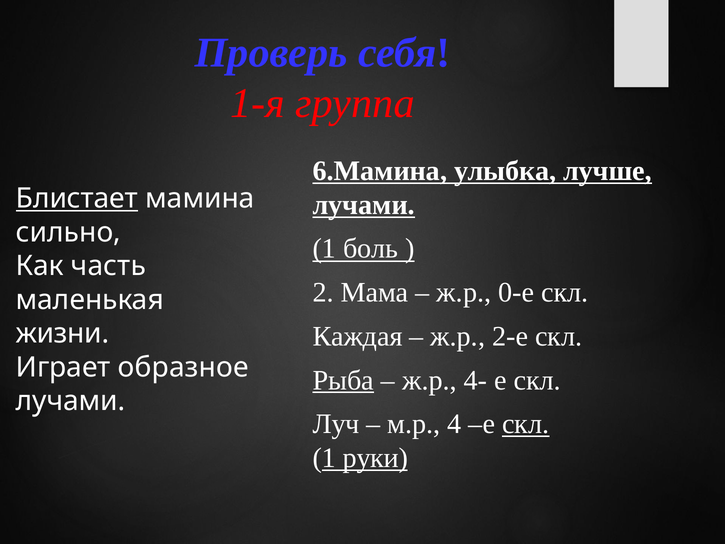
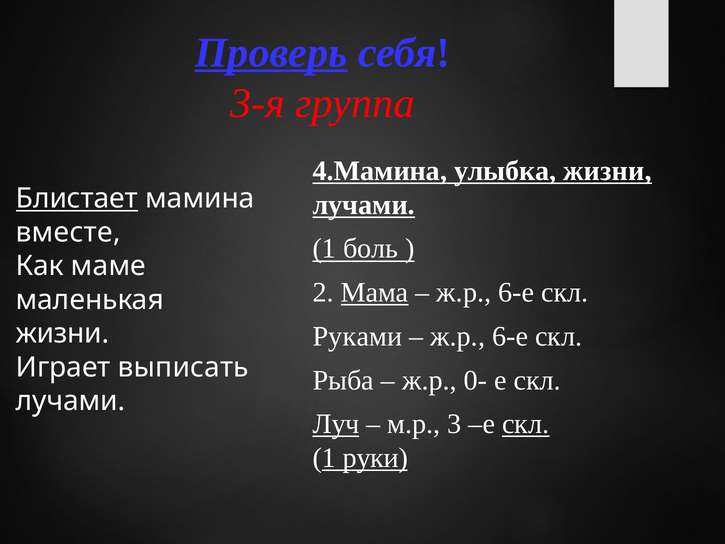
Проверь underline: none -> present
1-я: 1-я -> 3-я
6.Мамина: 6.Мамина -> 4.Мамина
улыбка лучше: лучше -> жизни
сильно: сильно -> вместе
часть: часть -> маме
Мама underline: none -> present
0-е at (516, 292): 0-е -> 6-е
Каждая: Каждая -> Руками
2-е at (510, 336): 2-е -> 6-е
образное: образное -> выписать
Рыба underline: present -> none
4-: 4- -> 0-
Луч underline: none -> present
4: 4 -> 3
